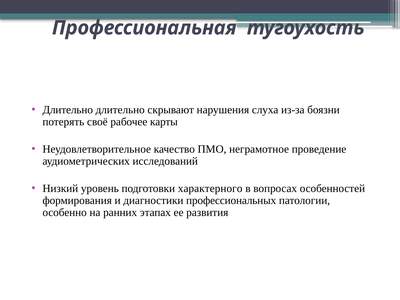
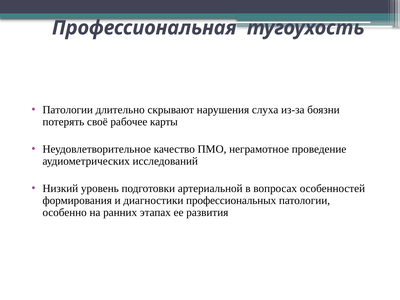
Длительно at (68, 110): Длительно -> Патологии
характерного: характерного -> артериальной
